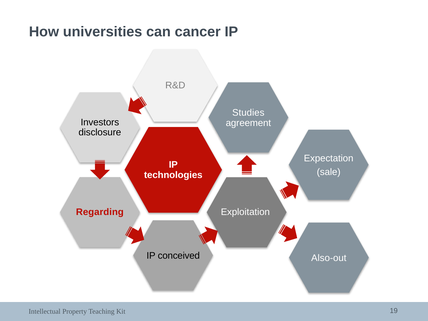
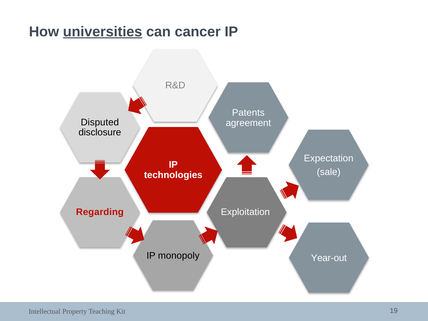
universities underline: none -> present
Studies: Studies -> Patents
Investors: Investors -> Disputed
conceived: conceived -> monopoly
Also-out: Also-out -> Year-out
